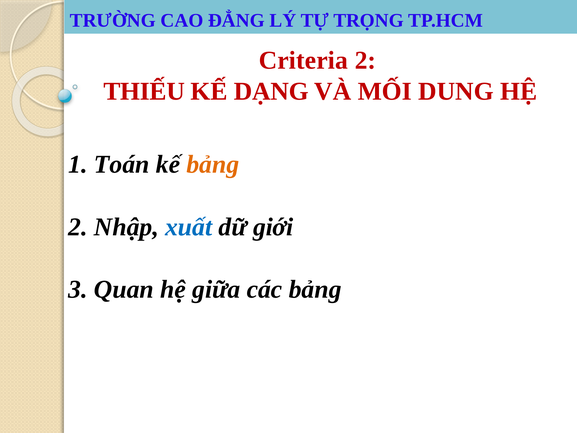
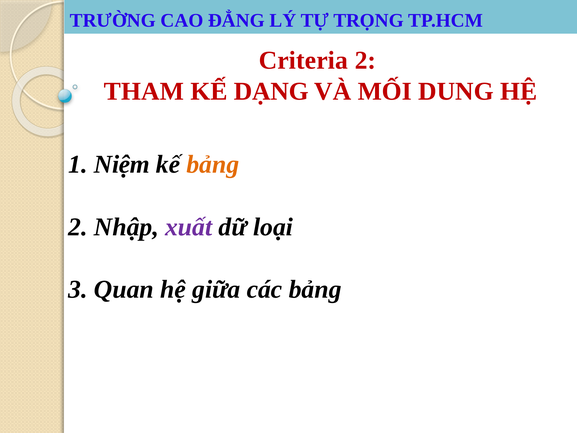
THIẾU: THIẾU -> THAM
Toán: Toán -> Niệm
xuất colour: blue -> purple
giới: giới -> loại
